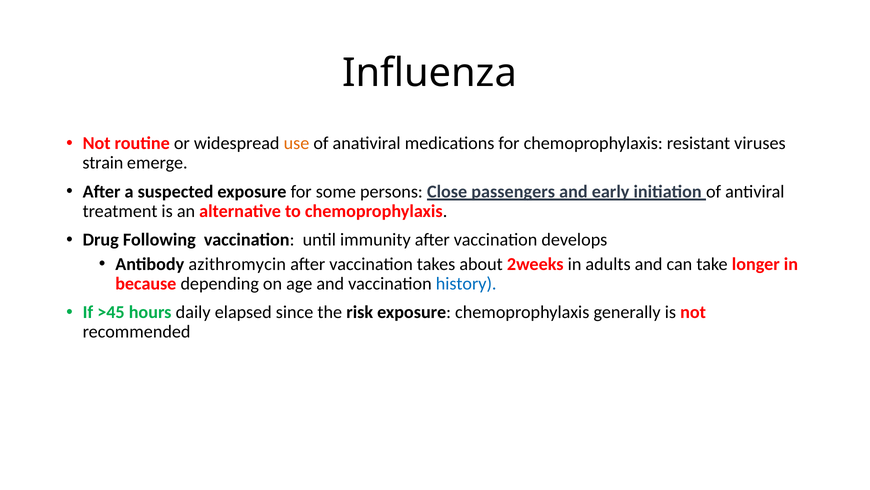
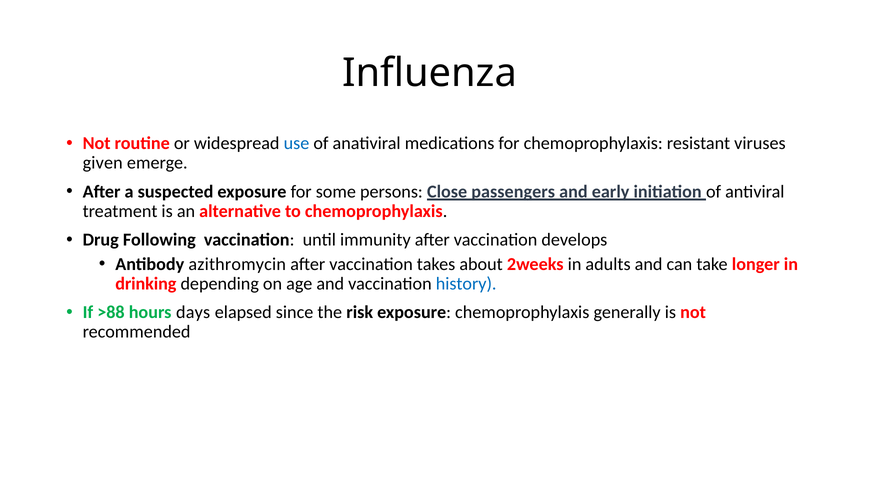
use colour: orange -> blue
strain: strain -> given
because: because -> drinking
>45: >45 -> >88
daily: daily -> days
